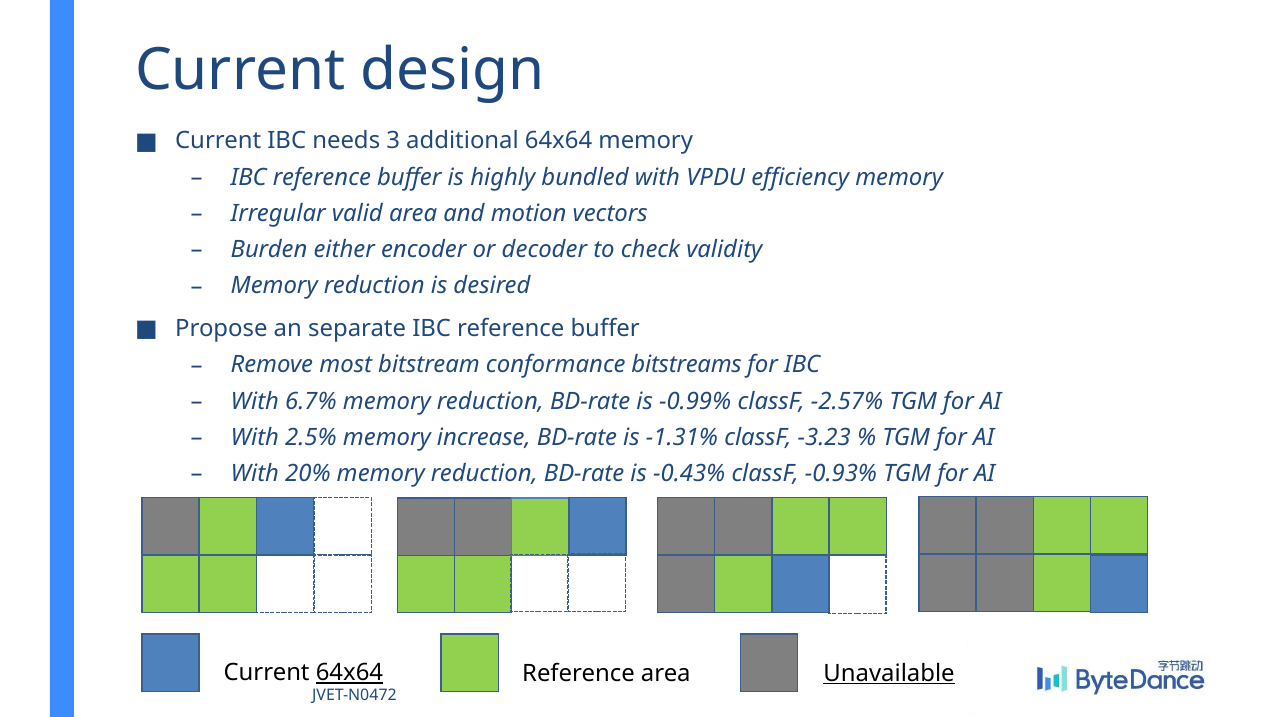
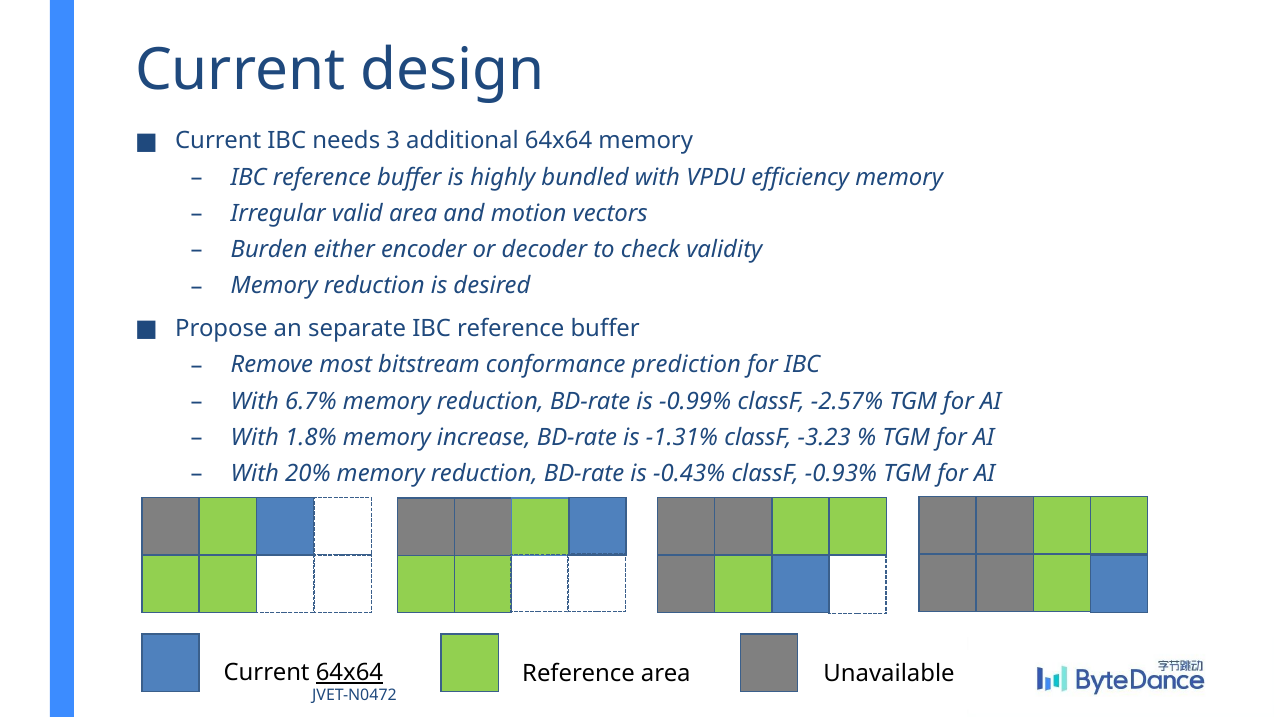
bitstreams: bitstreams -> prediction
2.5%: 2.5% -> 1.8%
Unavailable underline: present -> none
